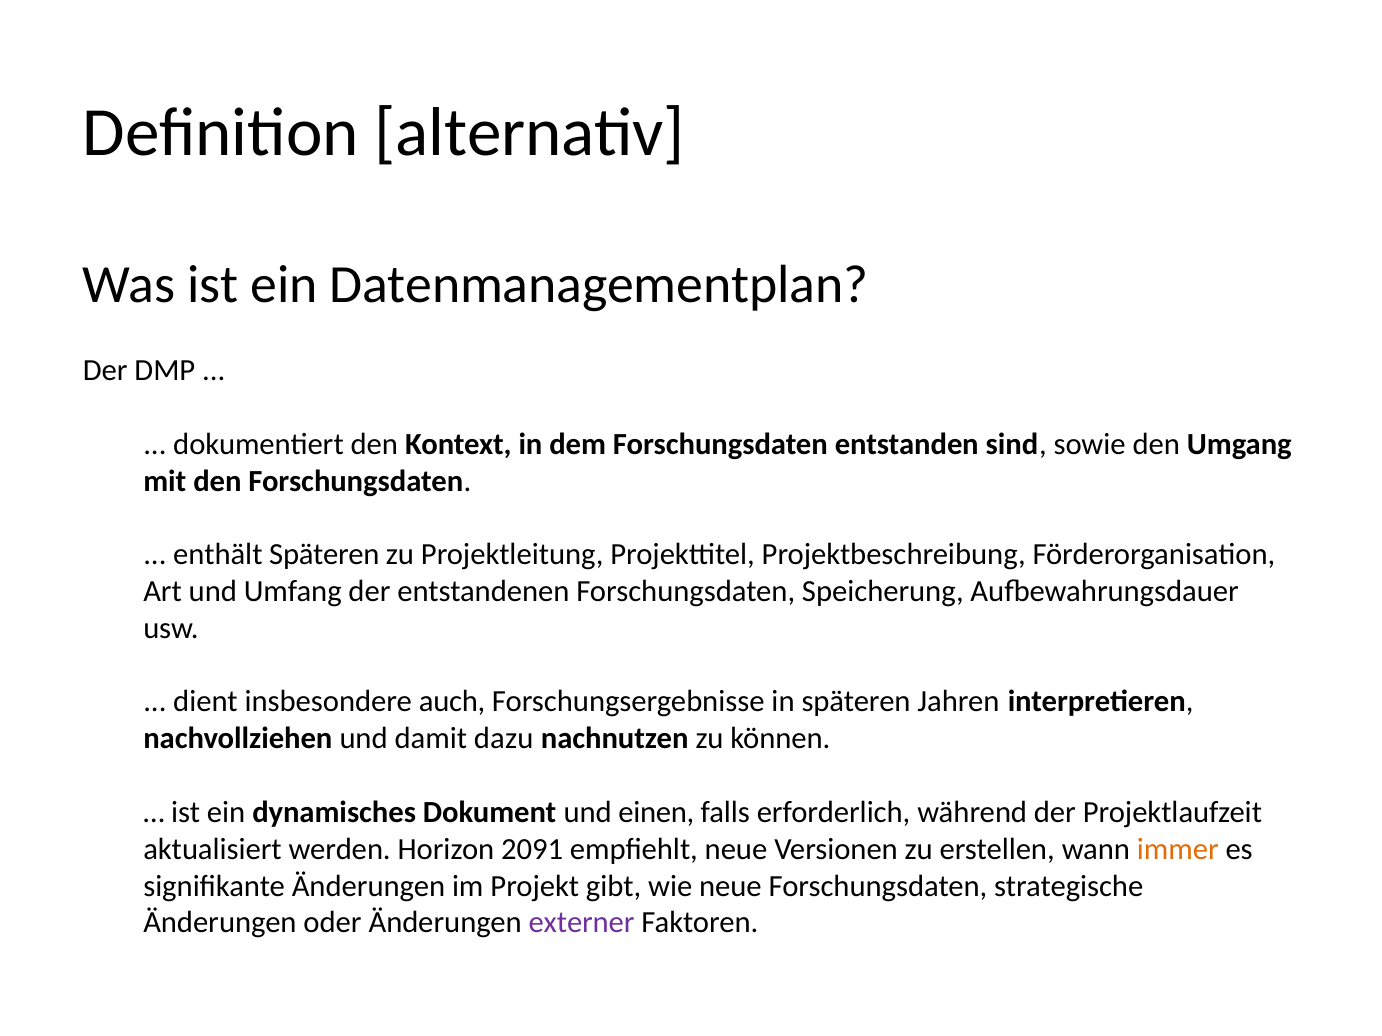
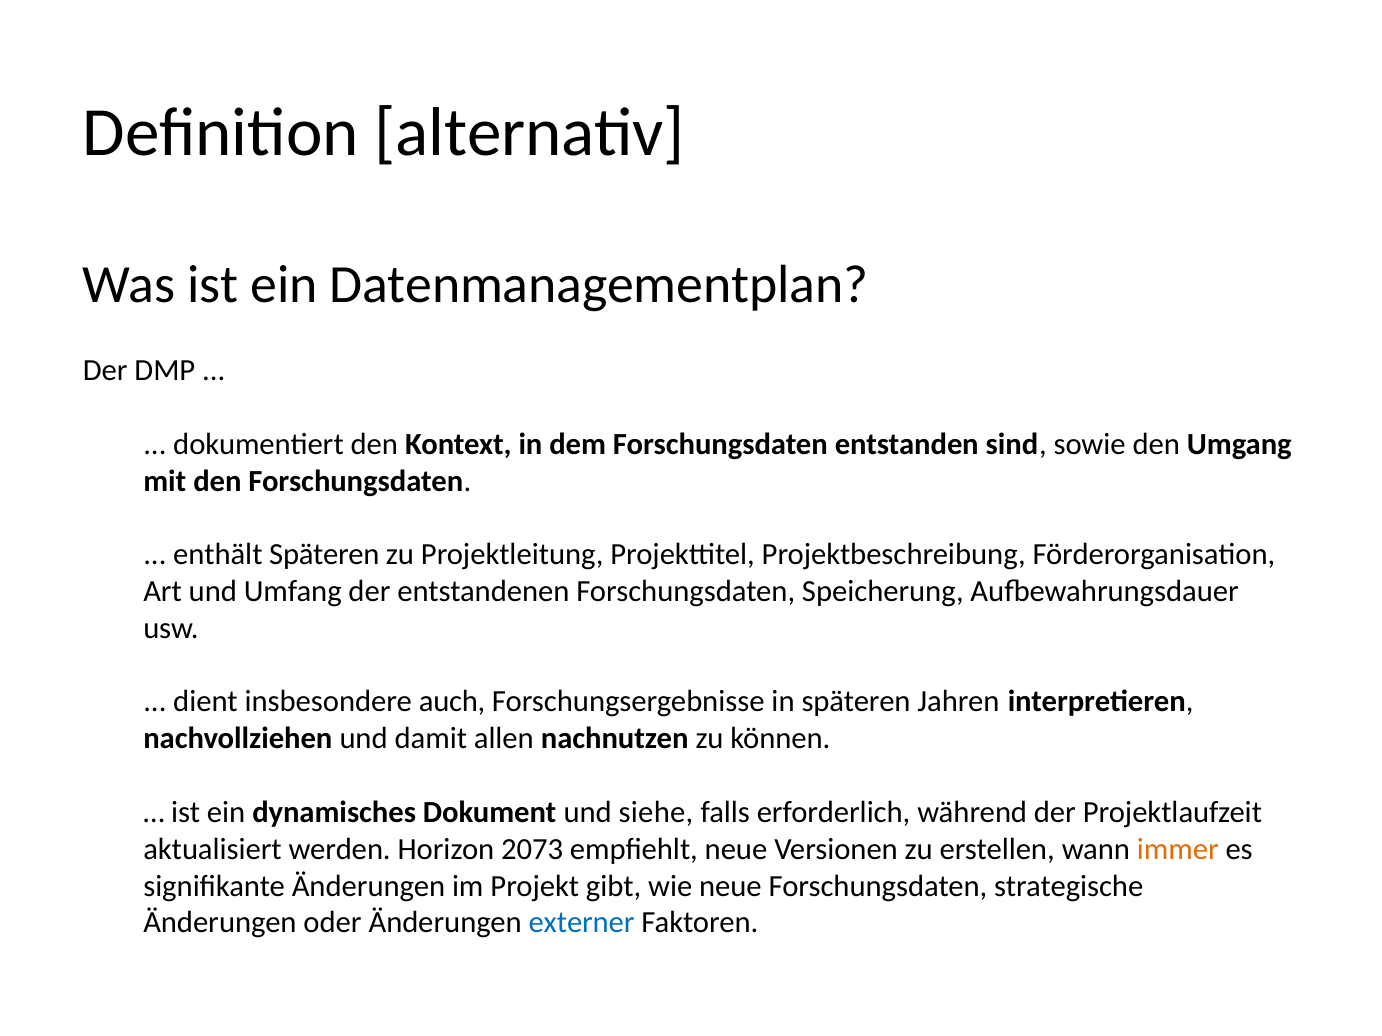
dazu: dazu -> allen
einen: einen -> siehe
2091: 2091 -> 2073
externer colour: purple -> blue
